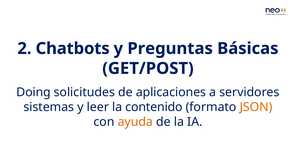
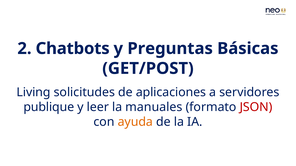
Doing: Doing -> Living
sistemas: sistemas -> publique
contenido: contenido -> manuales
JSON colour: orange -> red
